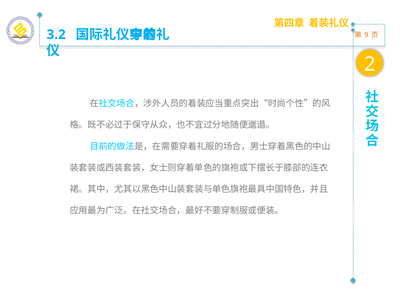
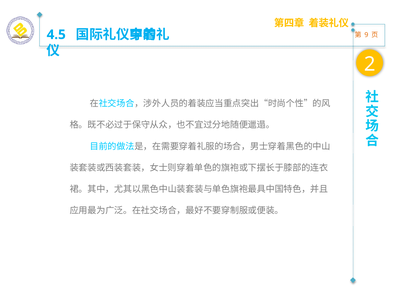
3.2: 3.2 -> 4.5
